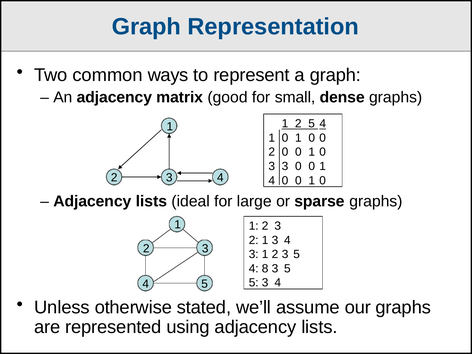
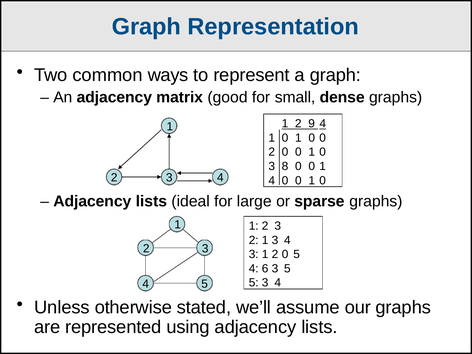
2 5: 5 -> 9
3 3: 3 -> 8
3 1 2 3: 3 -> 0
8: 8 -> 6
